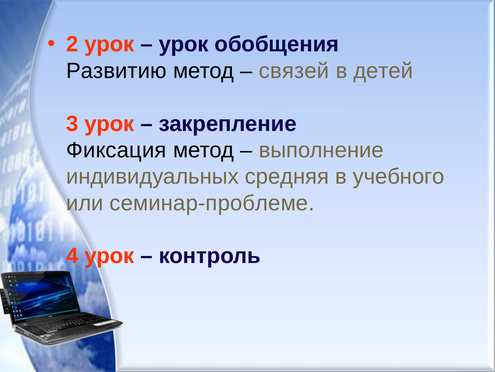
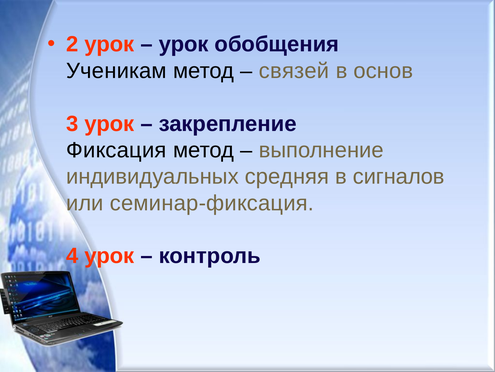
Развитию: Развитию -> Ученикам
детей: детей -> основ
учебного: учебного -> сигналов
семинар-проблеме: семинар-проблеме -> семинар-фиксация
